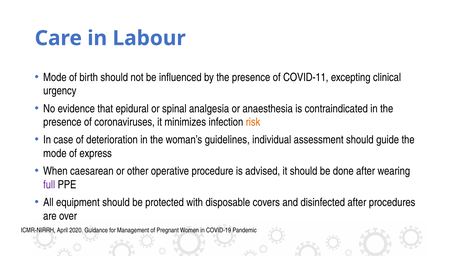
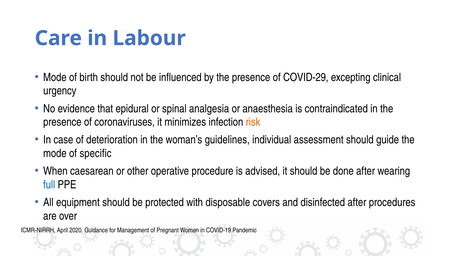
COVID-11: COVID-11 -> COVID-29
express: express -> specific
full colour: purple -> blue
